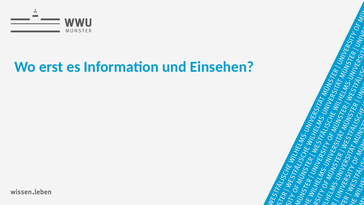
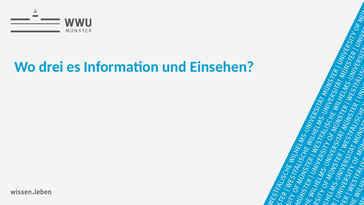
erst: erst -> drei
